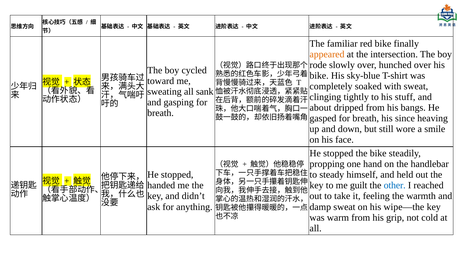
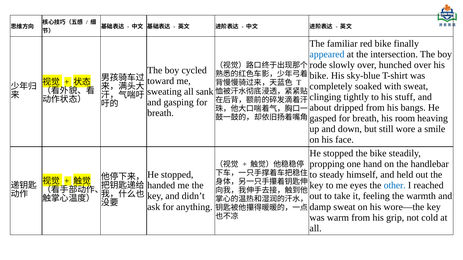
appeared colour: orange -> blue
since: since -> room
guilt: guilt -> eyes
wipe—the: wipe—the -> wore—the
